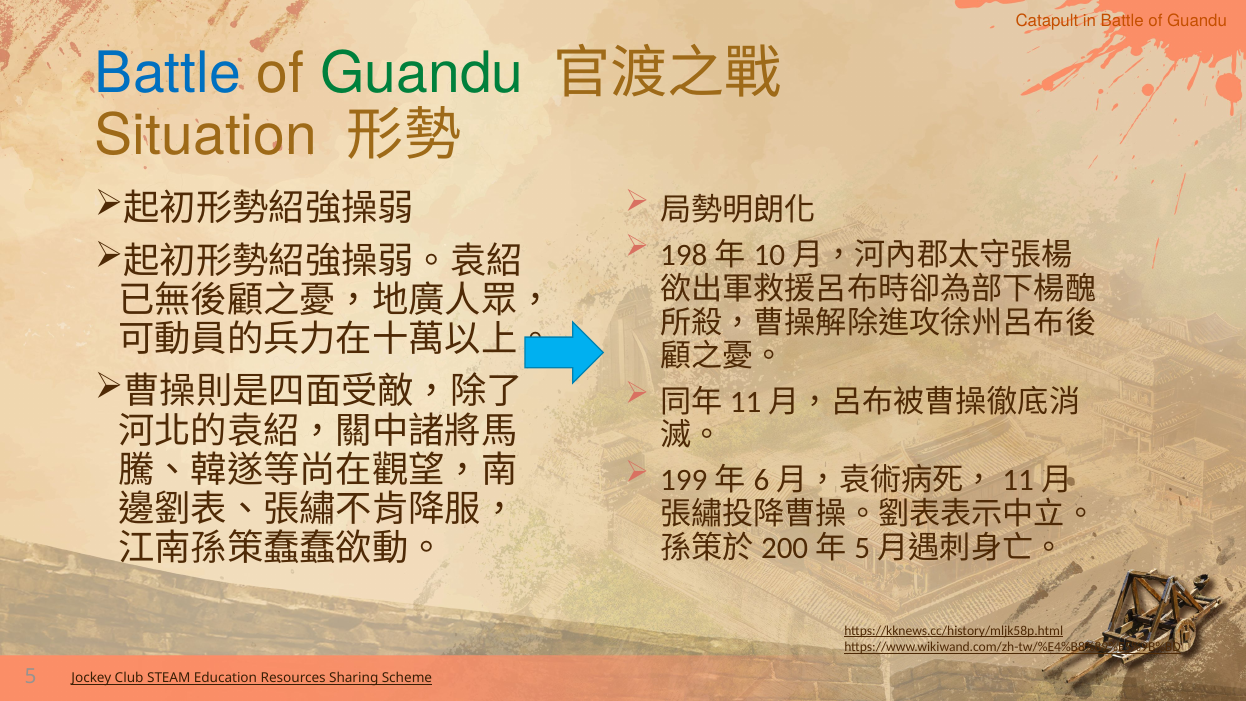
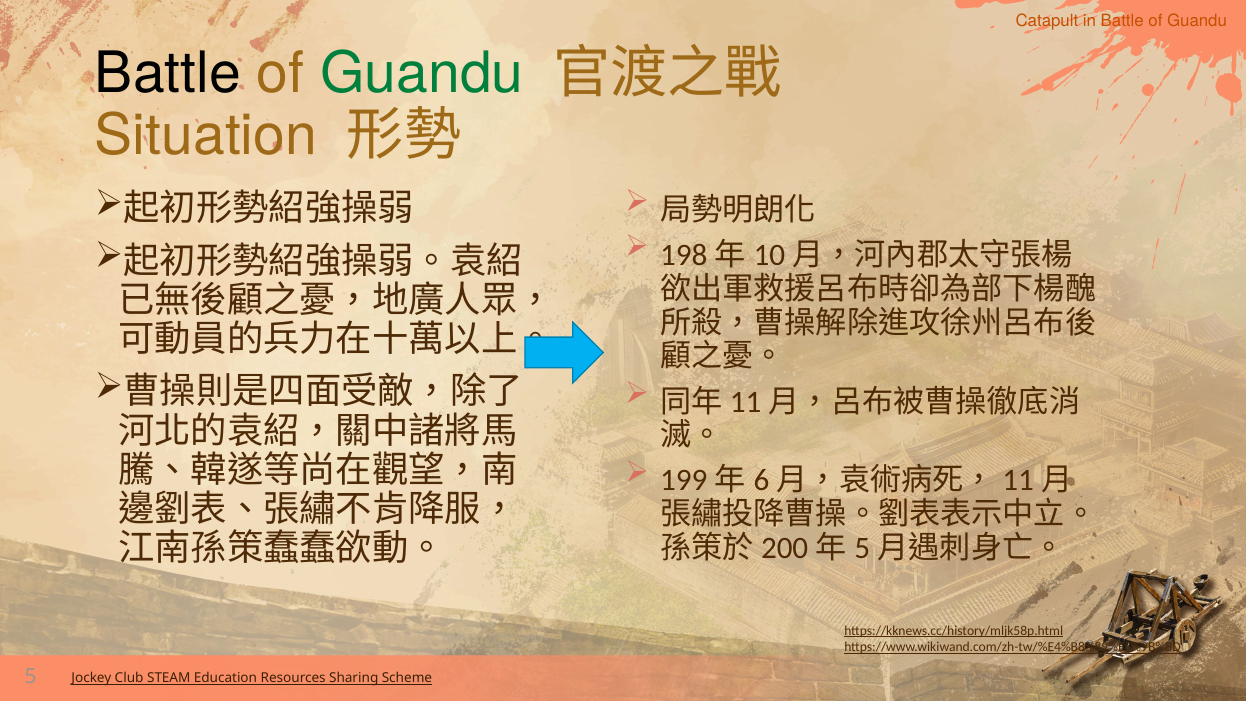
Battle at (168, 74) colour: blue -> black
